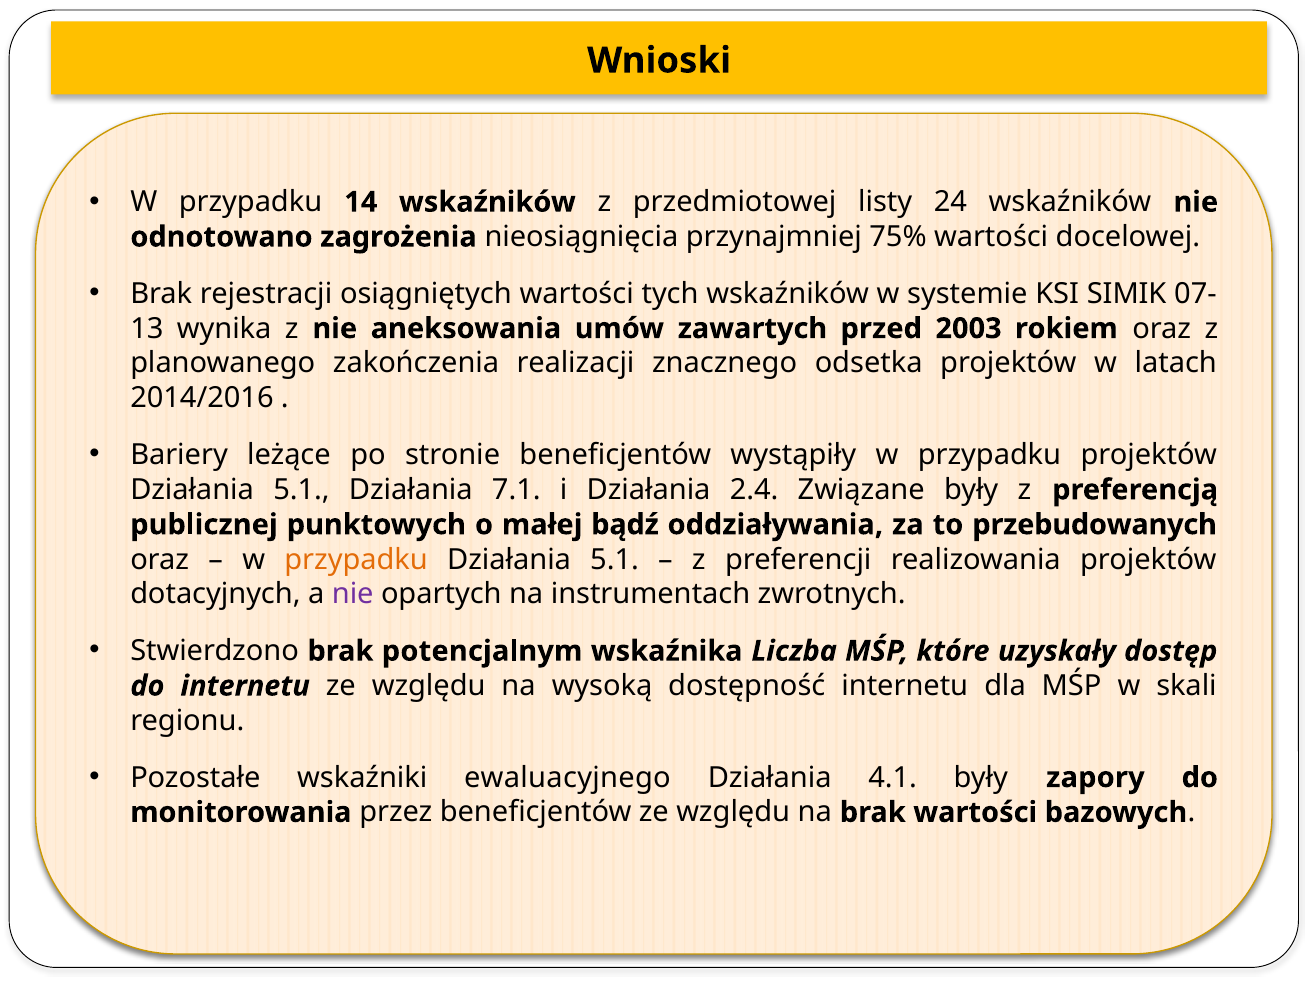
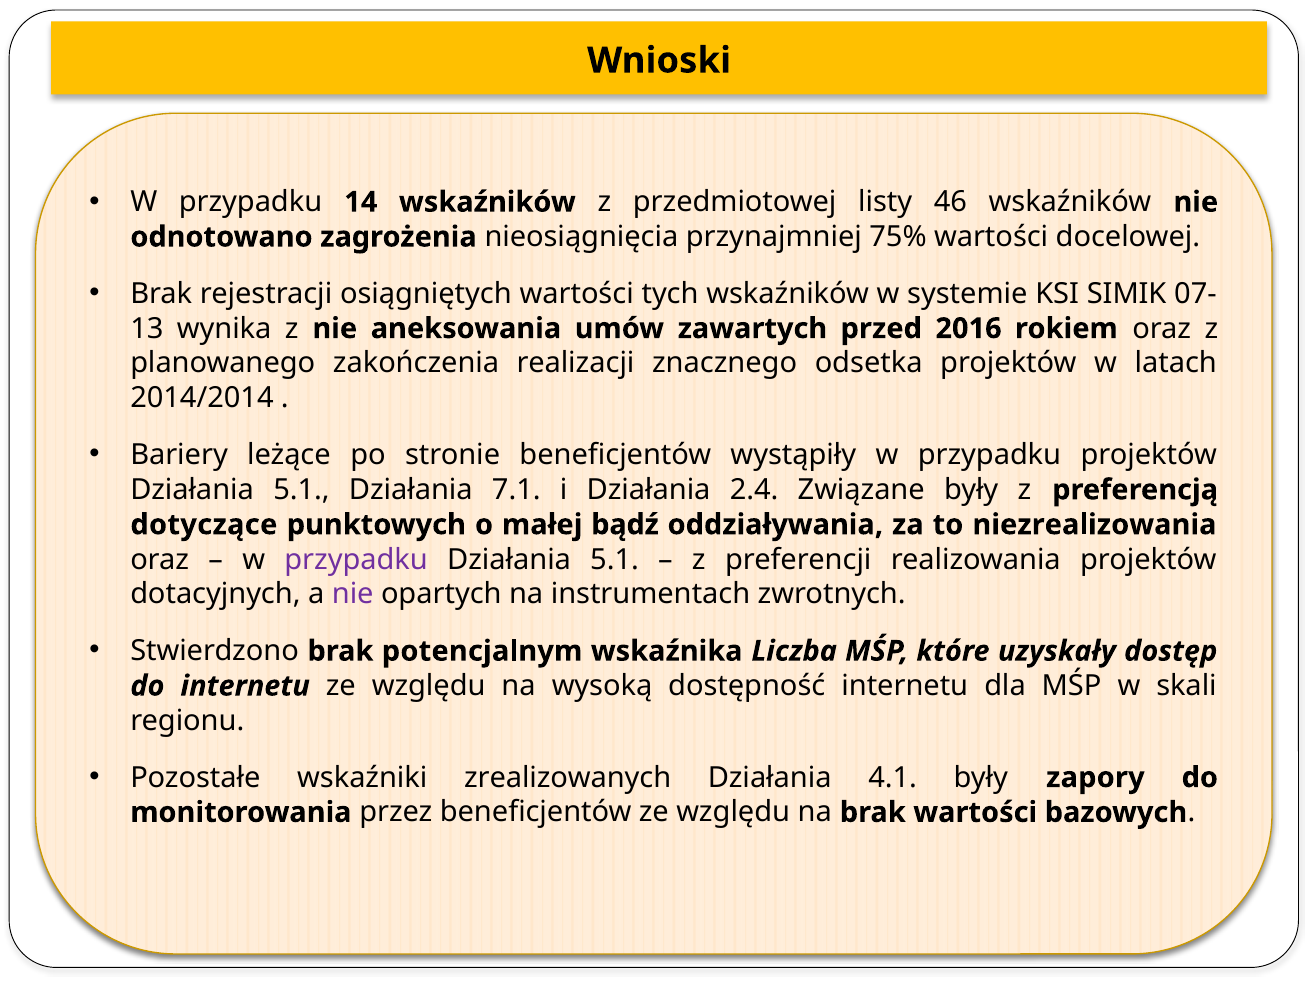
24: 24 -> 46
2003: 2003 -> 2016
2014/2016: 2014/2016 -> 2014/2014
publicznej: publicznej -> dotyczące
przebudowanych: przebudowanych -> niezrealizowania
przypadku at (356, 560) colour: orange -> purple
ewaluacyjnego: ewaluacyjnego -> zrealizowanych
